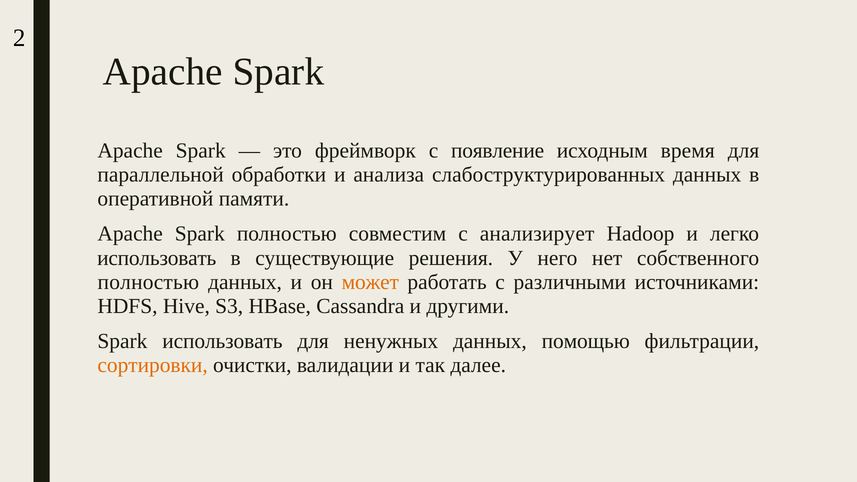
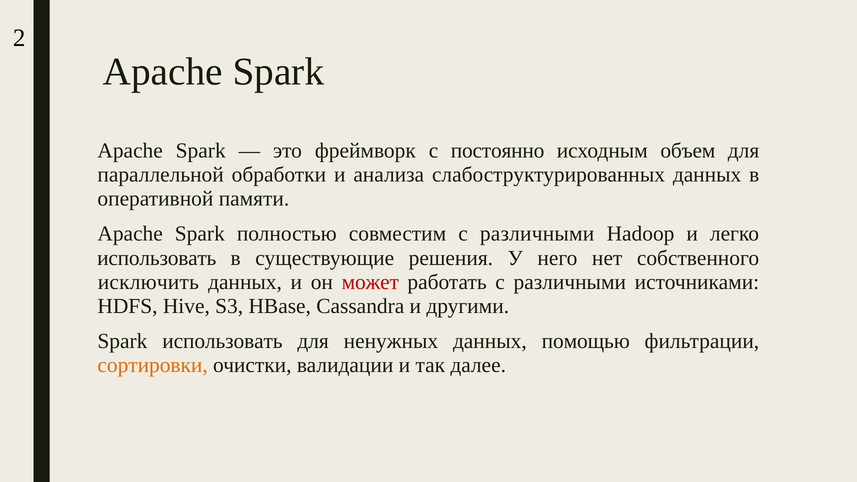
появление: появление -> постоянно
время: время -> объем
совместим с анализирует: анализирует -> различными
полностью at (148, 282): полностью -> исключить
может colour: orange -> red
